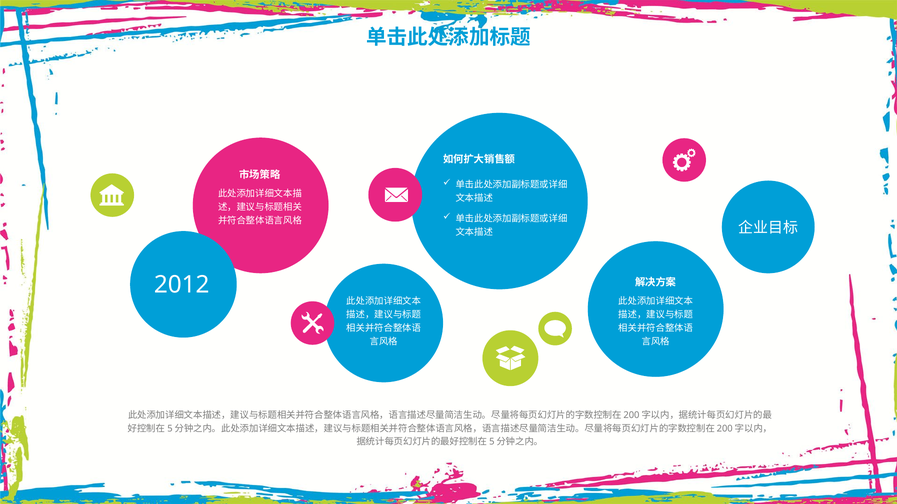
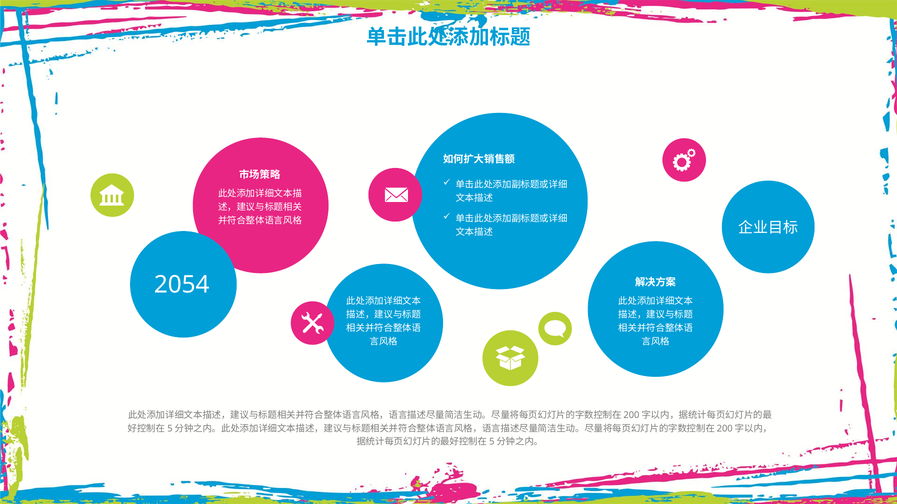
2012: 2012 -> 2054
